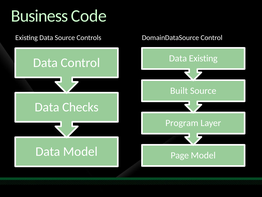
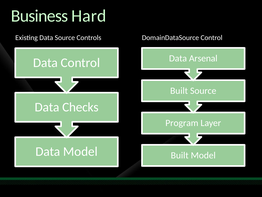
Code: Code -> Hard
Data Existing: Existing -> Arsenal
Page at (180, 155): Page -> Built
